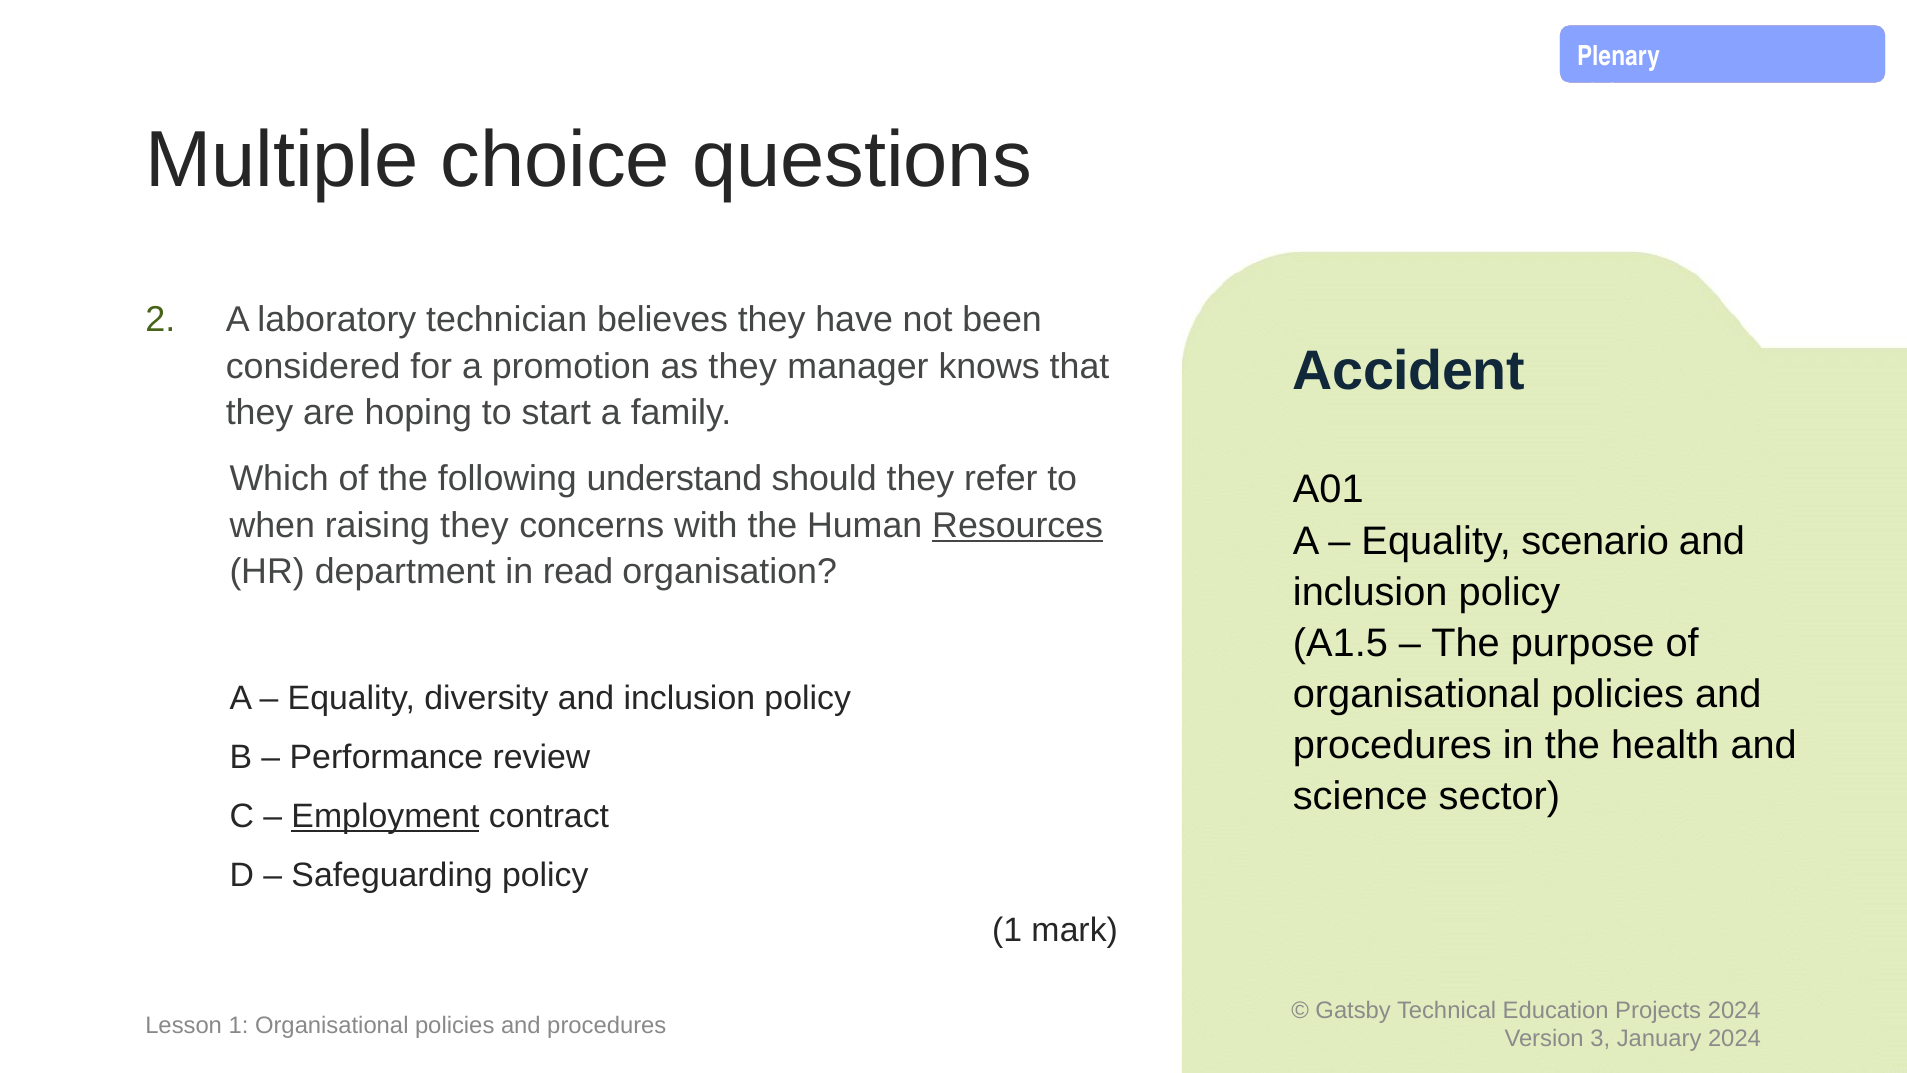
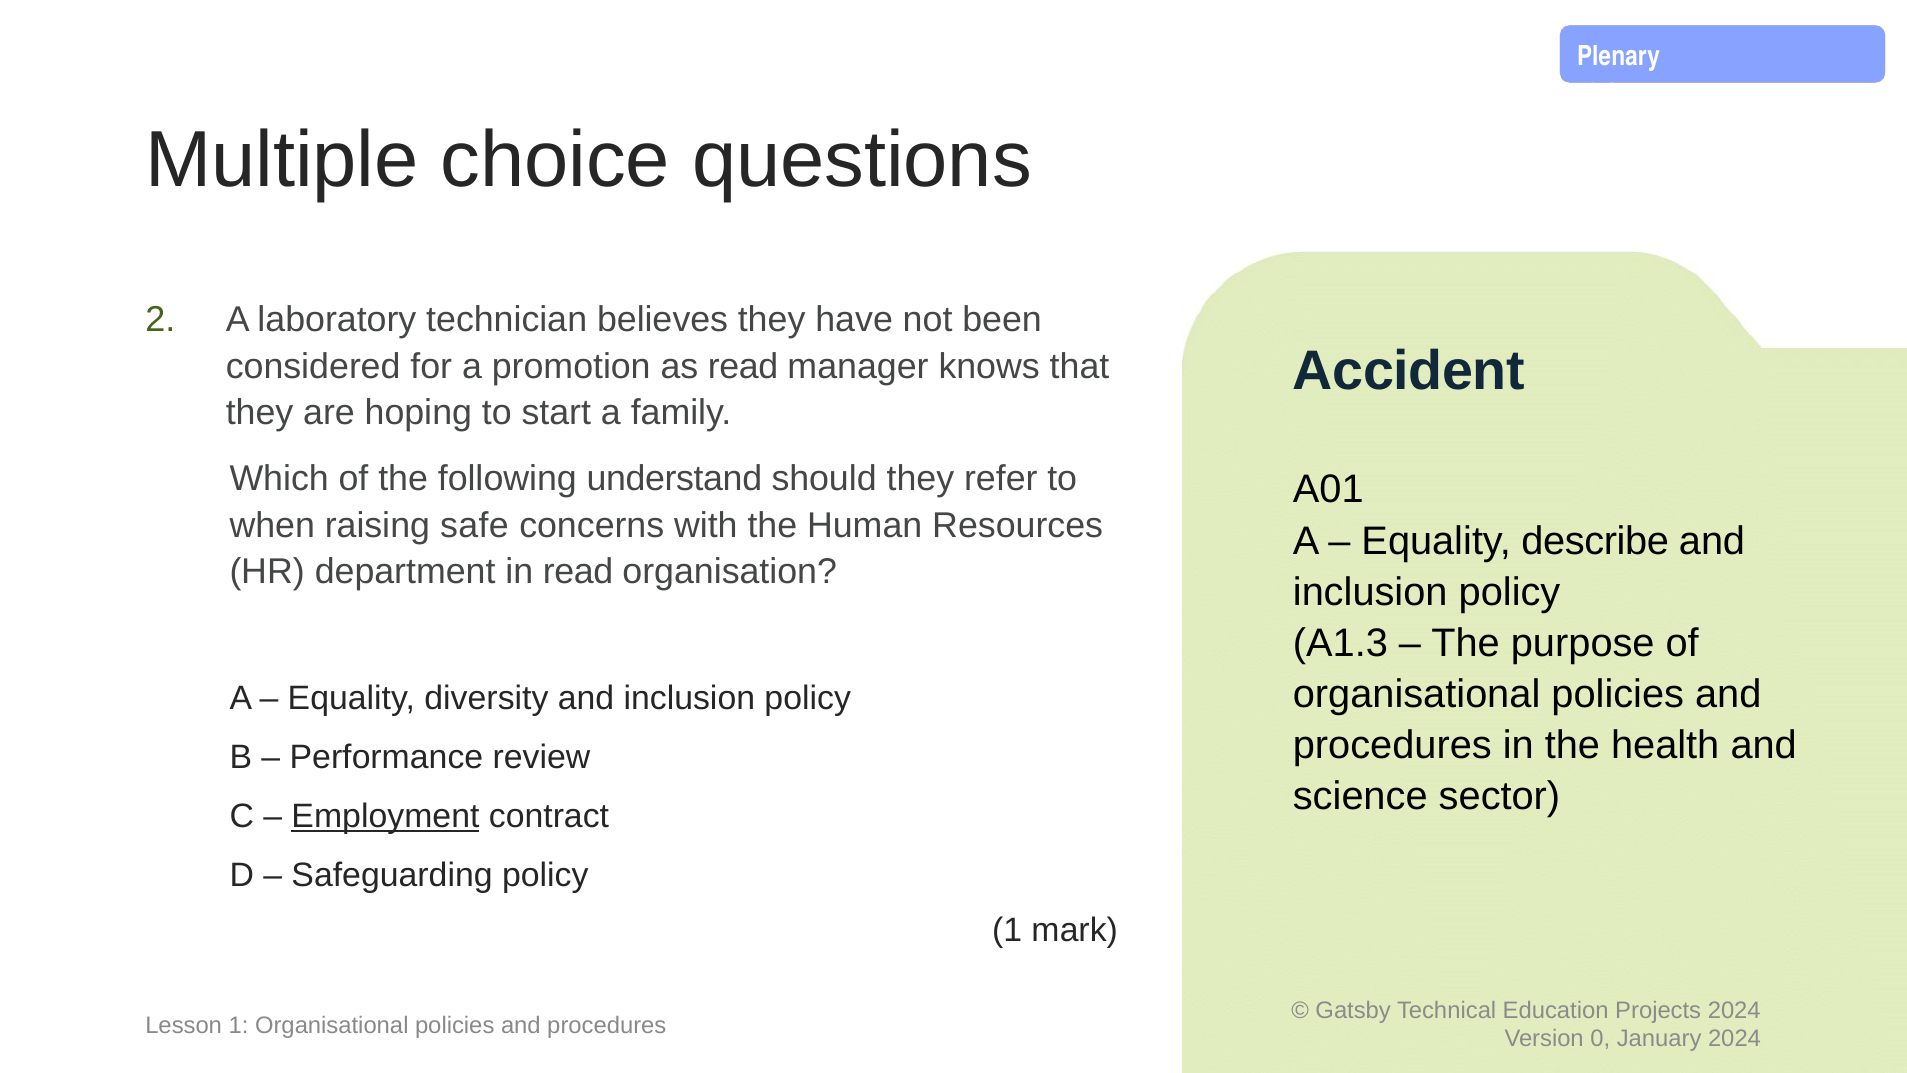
as they: they -> read
raising they: they -> safe
Resources underline: present -> none
scenario: scenario -> describe
A1.5: A1.5 -> A1.3
3: 3 -> 0
